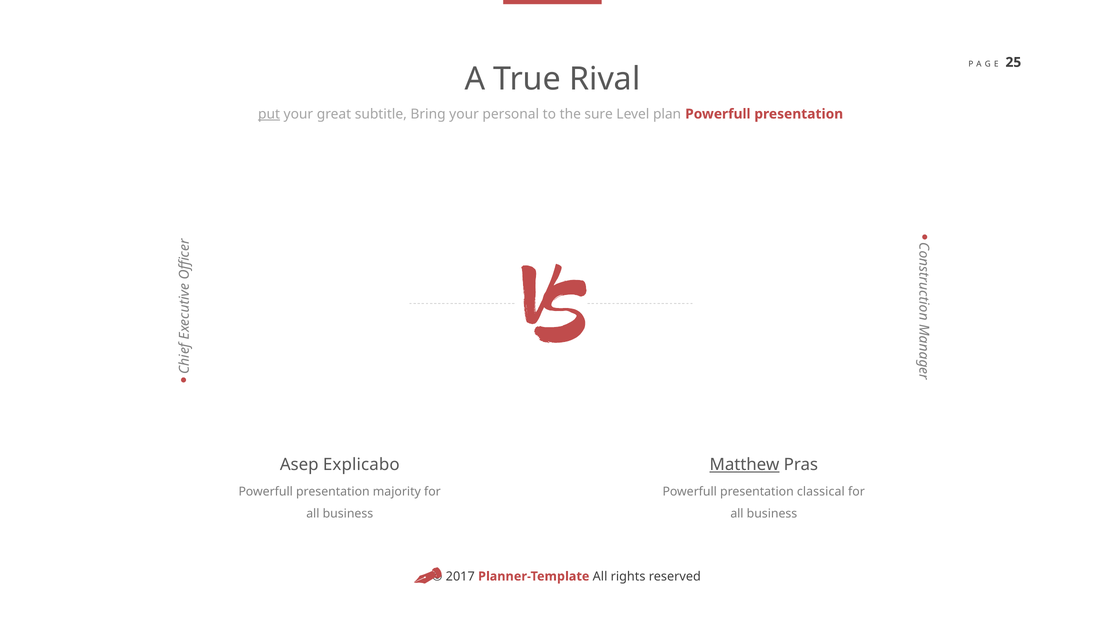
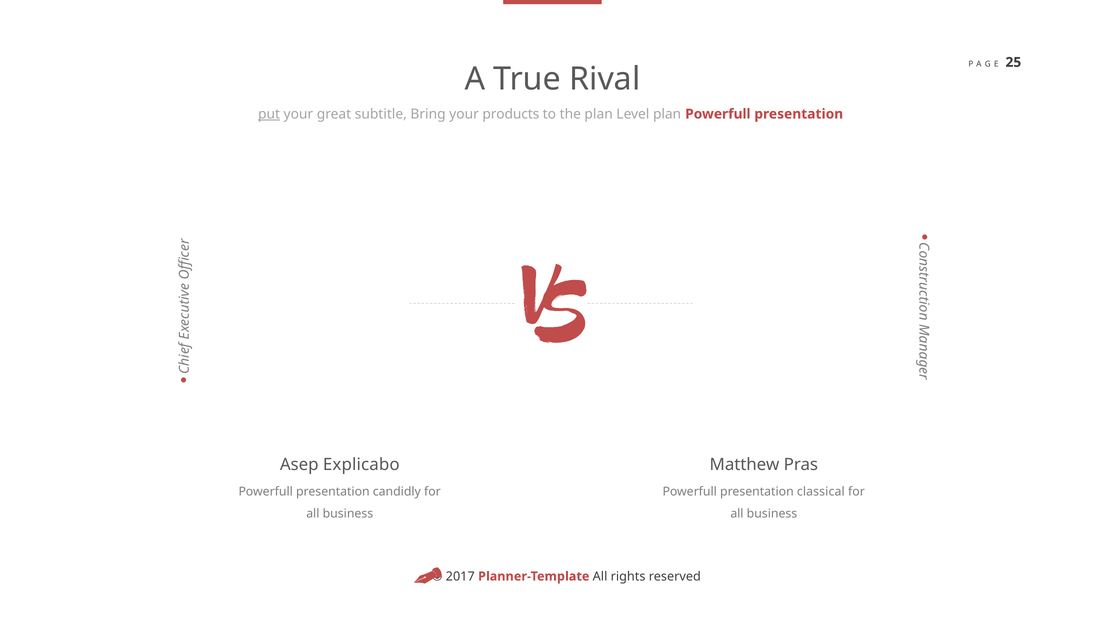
personal: personal -> products
the sure: sure -> plan
Matthew underline: present -> none
majority: majority -> candidly
